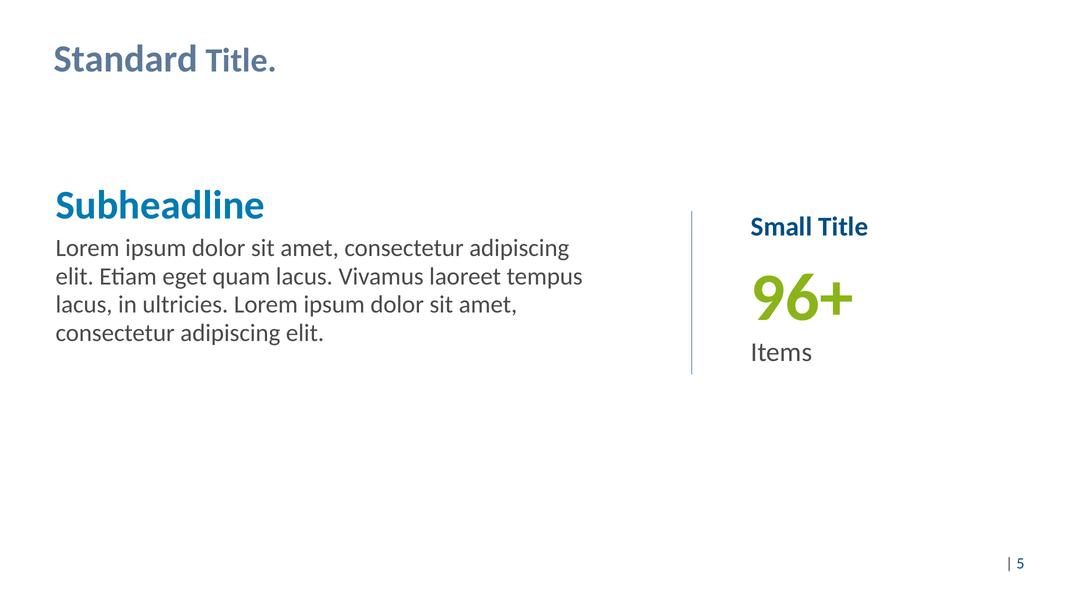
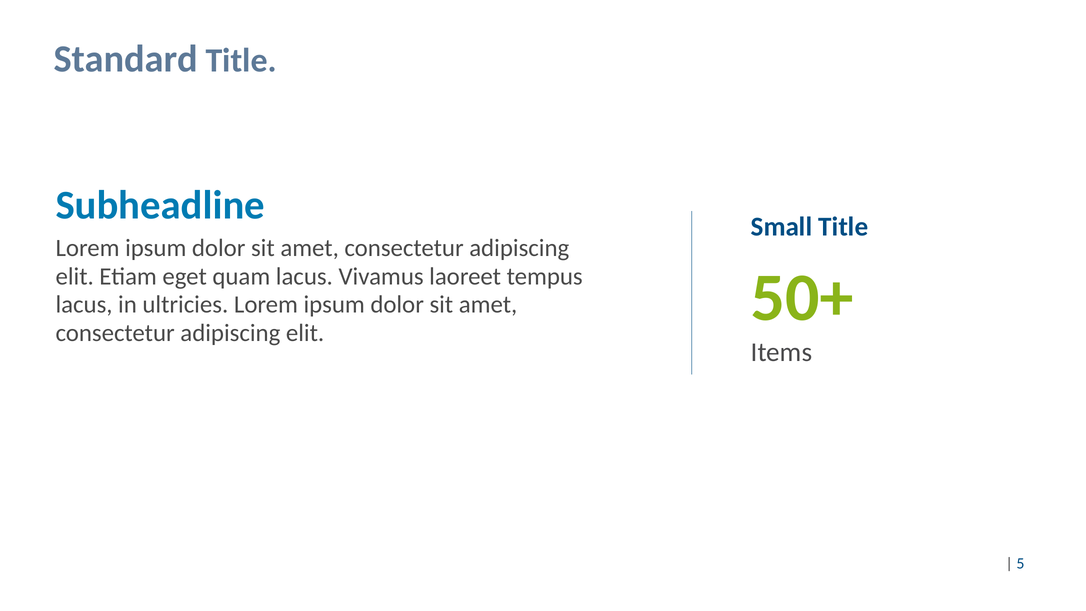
96+: 96+ -> 50+
